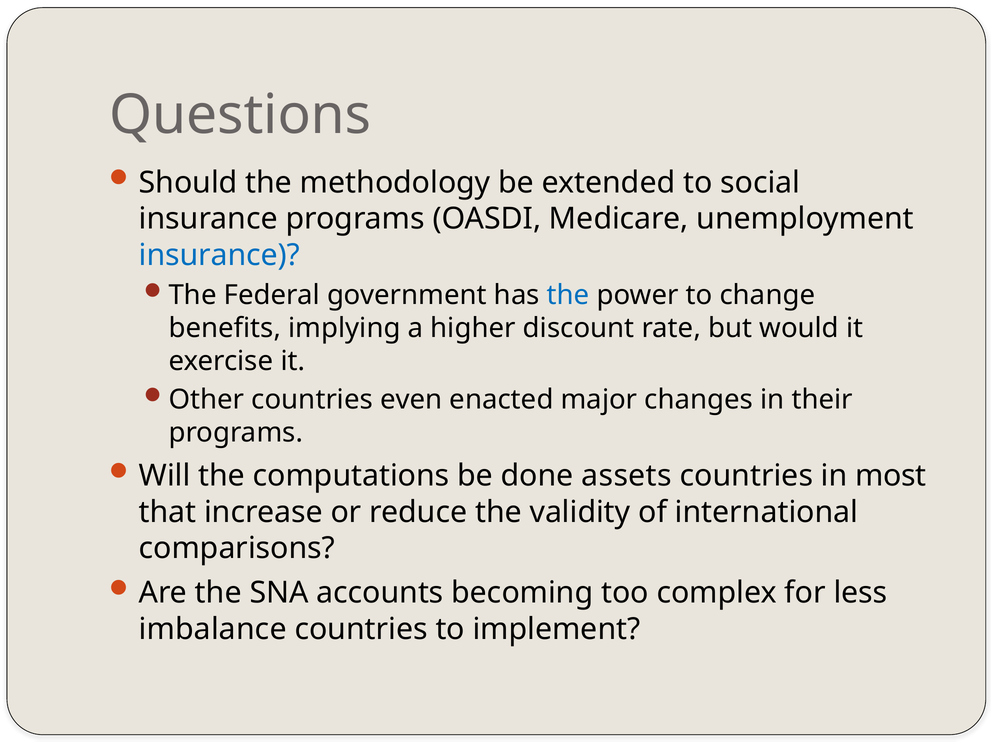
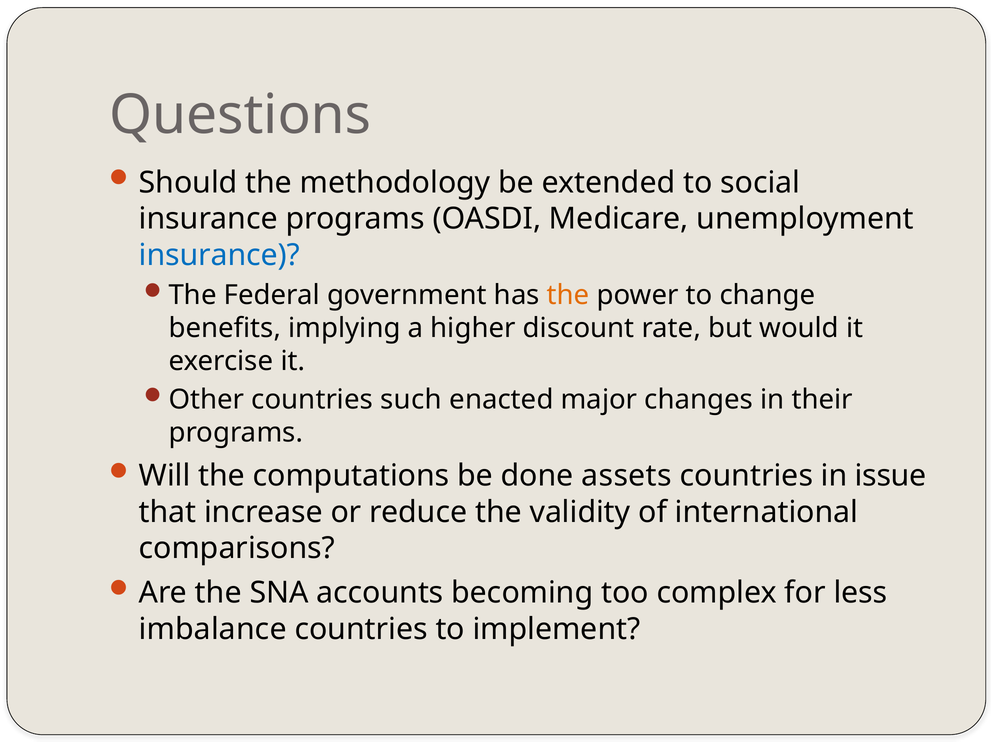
the at (568, 295) colour: blue -> orange
even: even -> such
most: most -> issue
